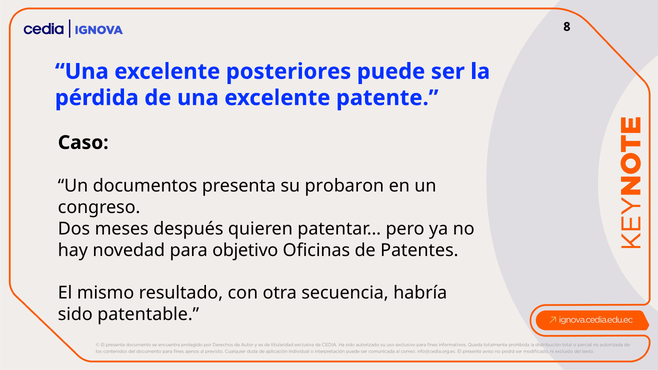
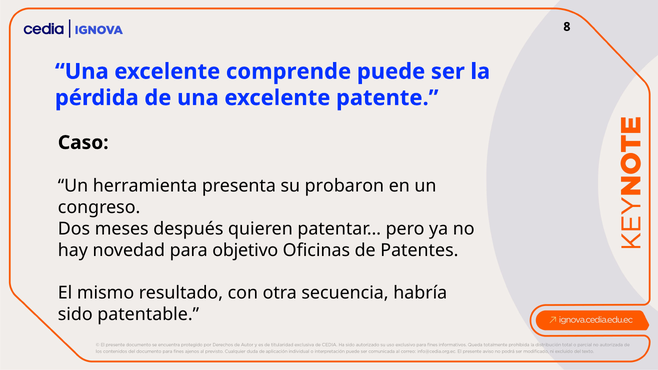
posteriores: posteriores -> comprende
documentos: documentos -> herramienta
